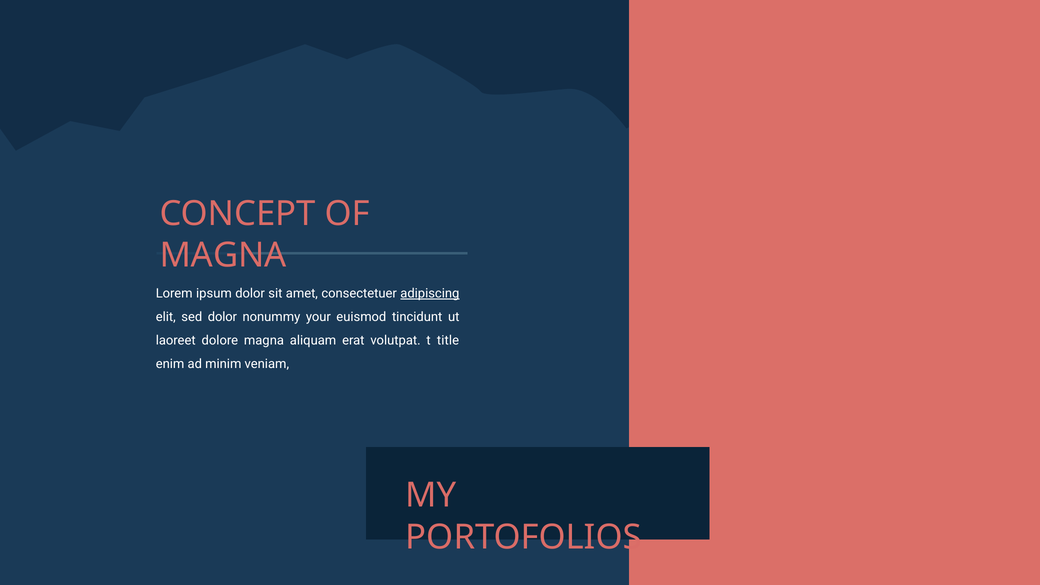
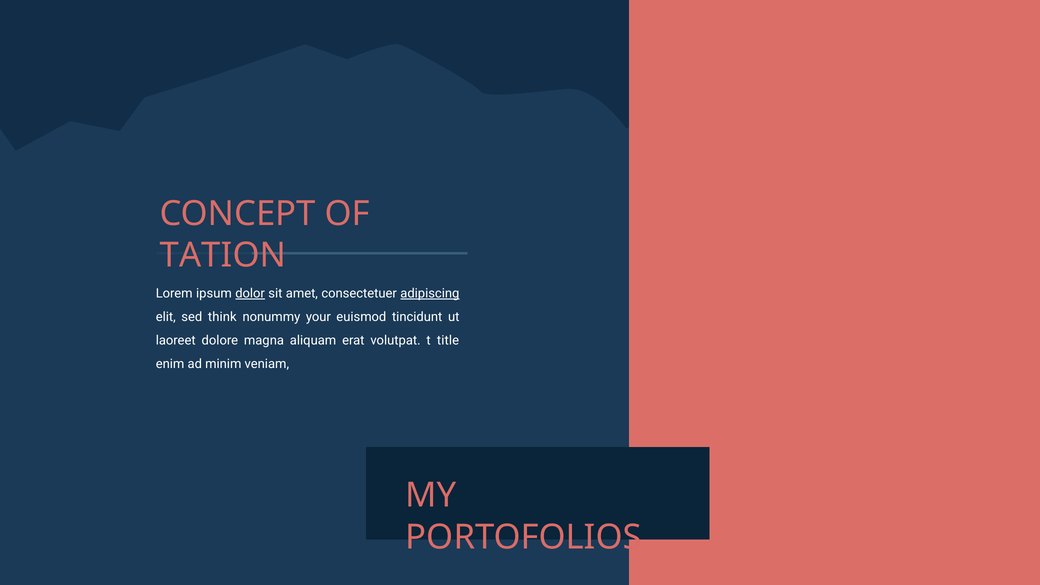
MAGNA at (223, 255): MAGNA -> TATION
dolor at (250, 294) underline: none -> present
sed dolor: dolor -> think
